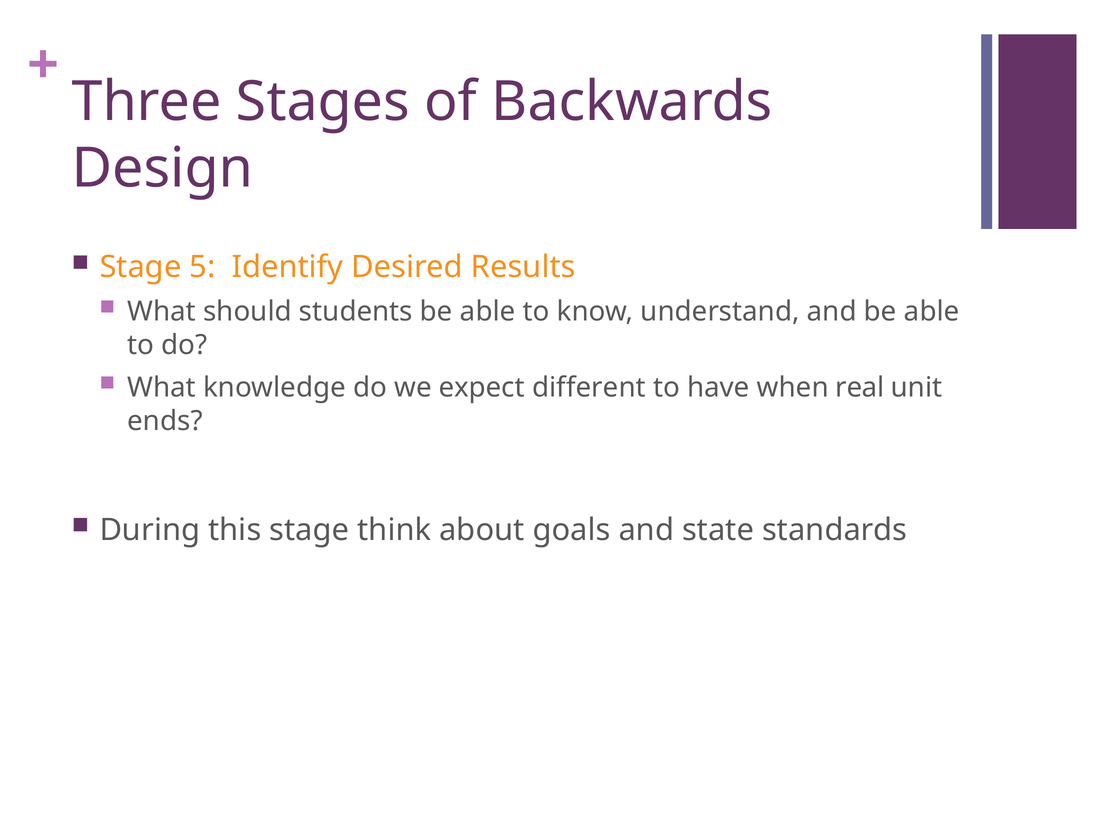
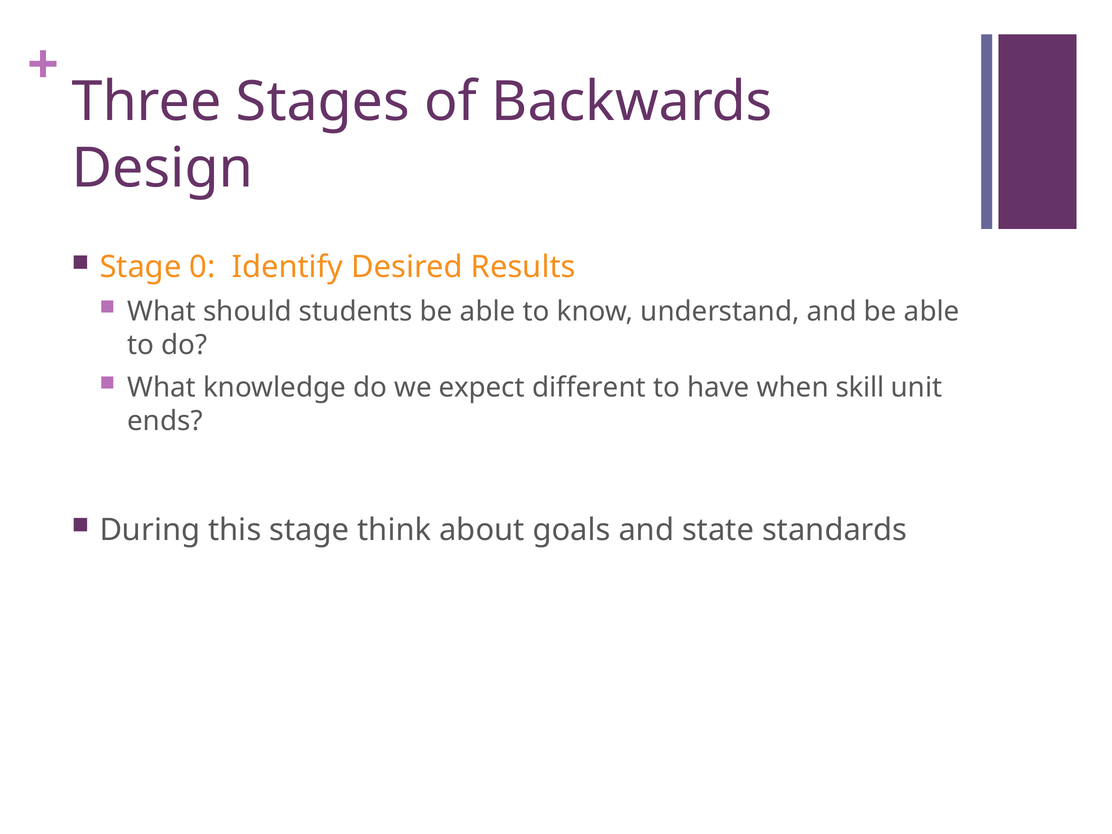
5: 5 -> 0
real: real -> skill
